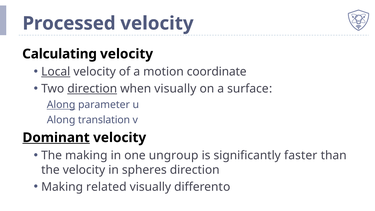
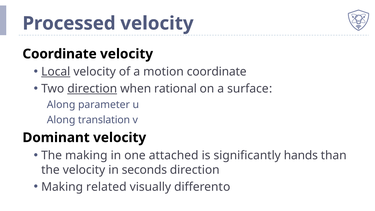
Calculating at (60, 54): Calculating -> Coordinate
when visually: visually -> rational
Along at (61, 105) underline: present -> none
Dominant underline: present -> none
ungroup: ungroup -> attached
faster: faster -> hands
spheres: spheres -> seconds
